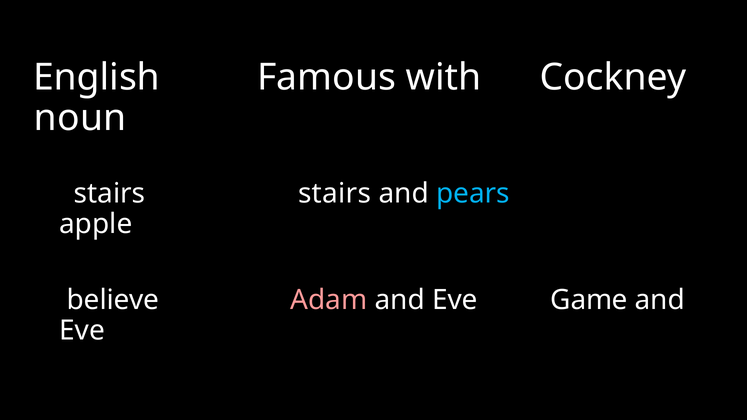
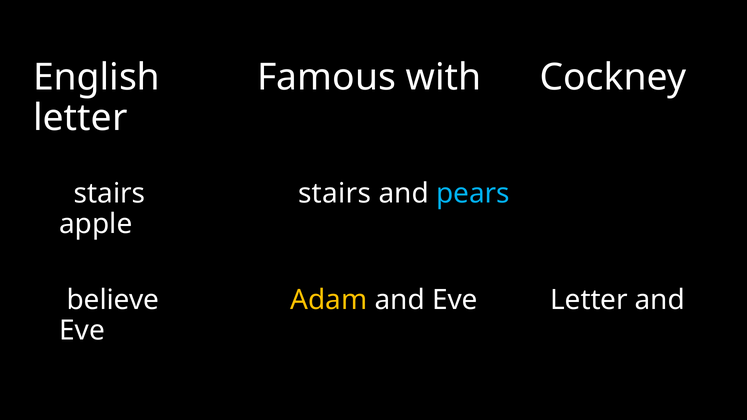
noun at (80, 118): noun -> letter
Adam colour: pink -> yellow
Eve Game: Game -> Letter
